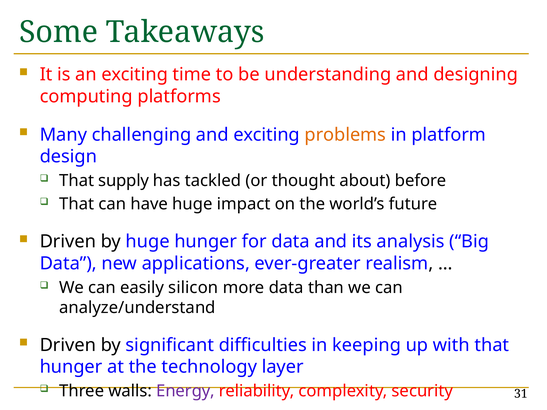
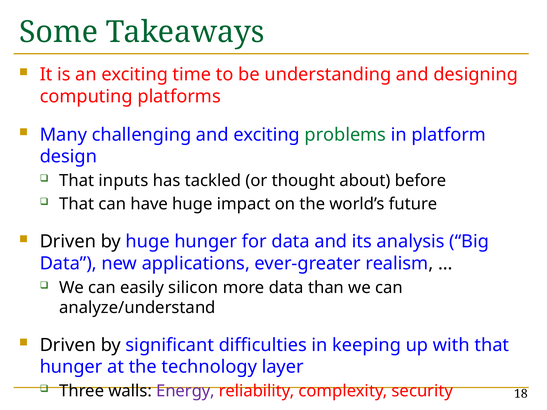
problems colour: orange -> green
supply: supply -> inputs
31: 31 -> 18
